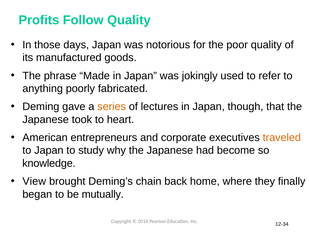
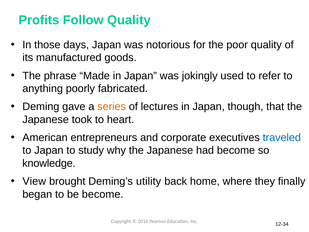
traveled colour: orange -> blue
chain: chain -> utility
be mutually: mutually -> become
